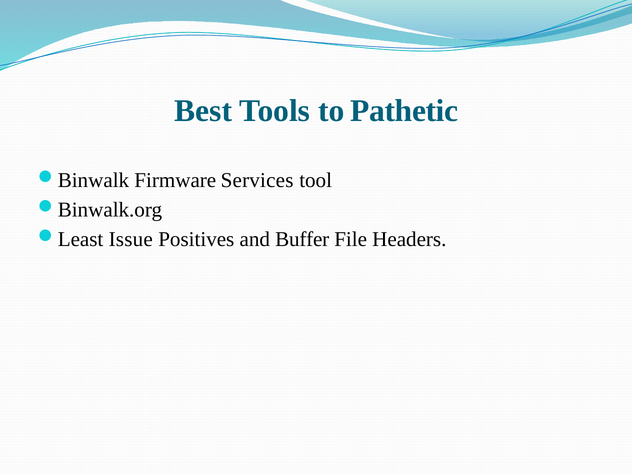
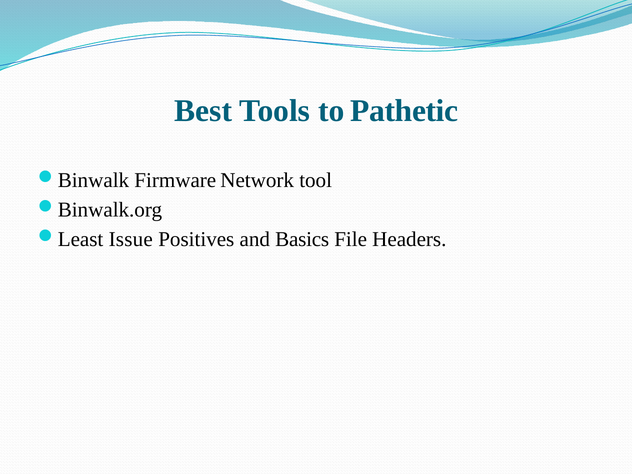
Services: Services -> Network
Buffer: Buffer -> Basics
